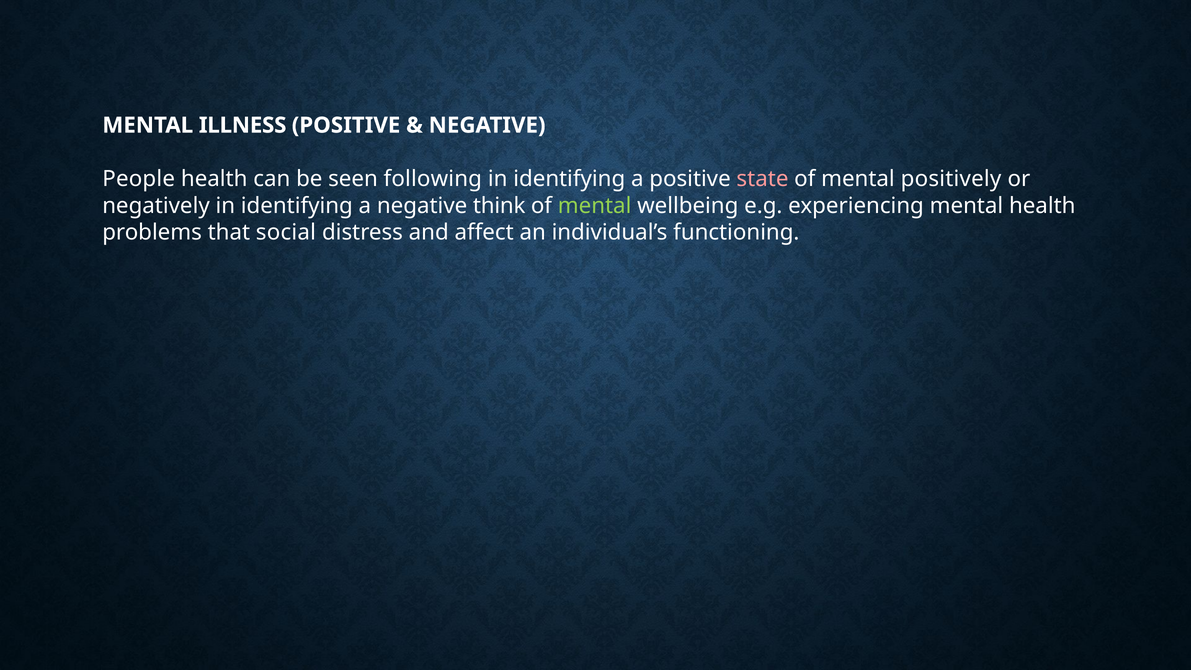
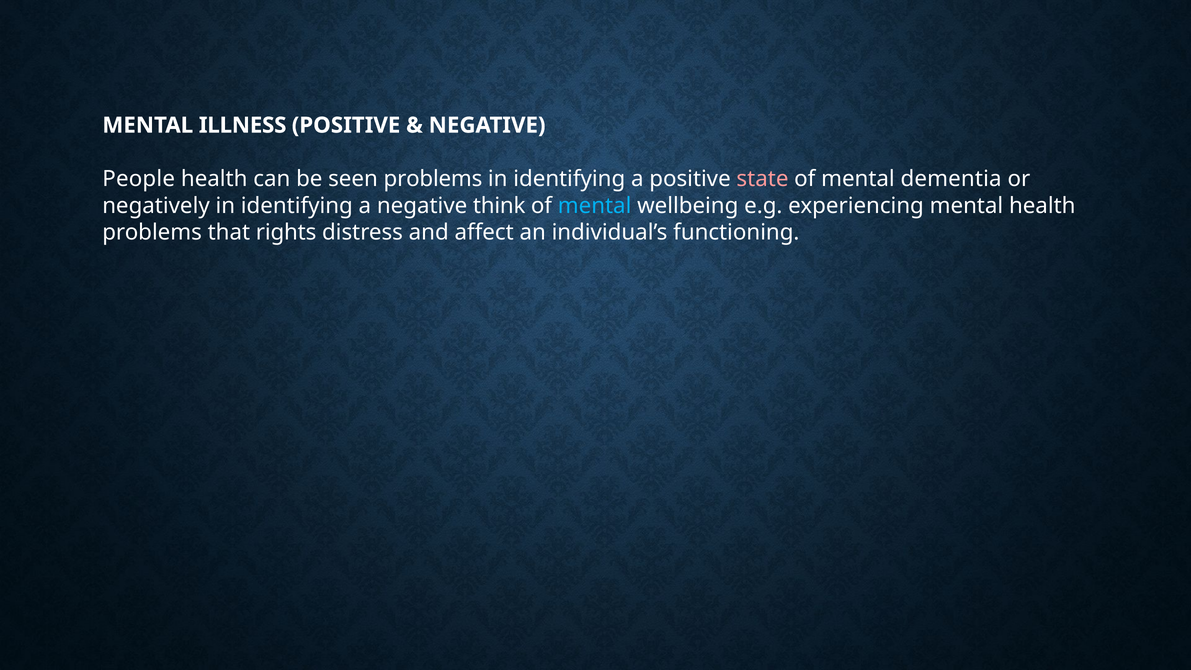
seen following: following -> problems
positively: positively -> dementia
mental at (595, 206) colour: light green -> light blue
social: social -> rights
